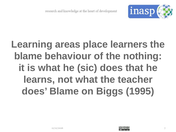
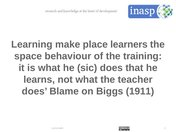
areas: areas -> make
blame at (28, 56): blame -> space
nothing: nothing -> training
1995: 1995 -> 1911
